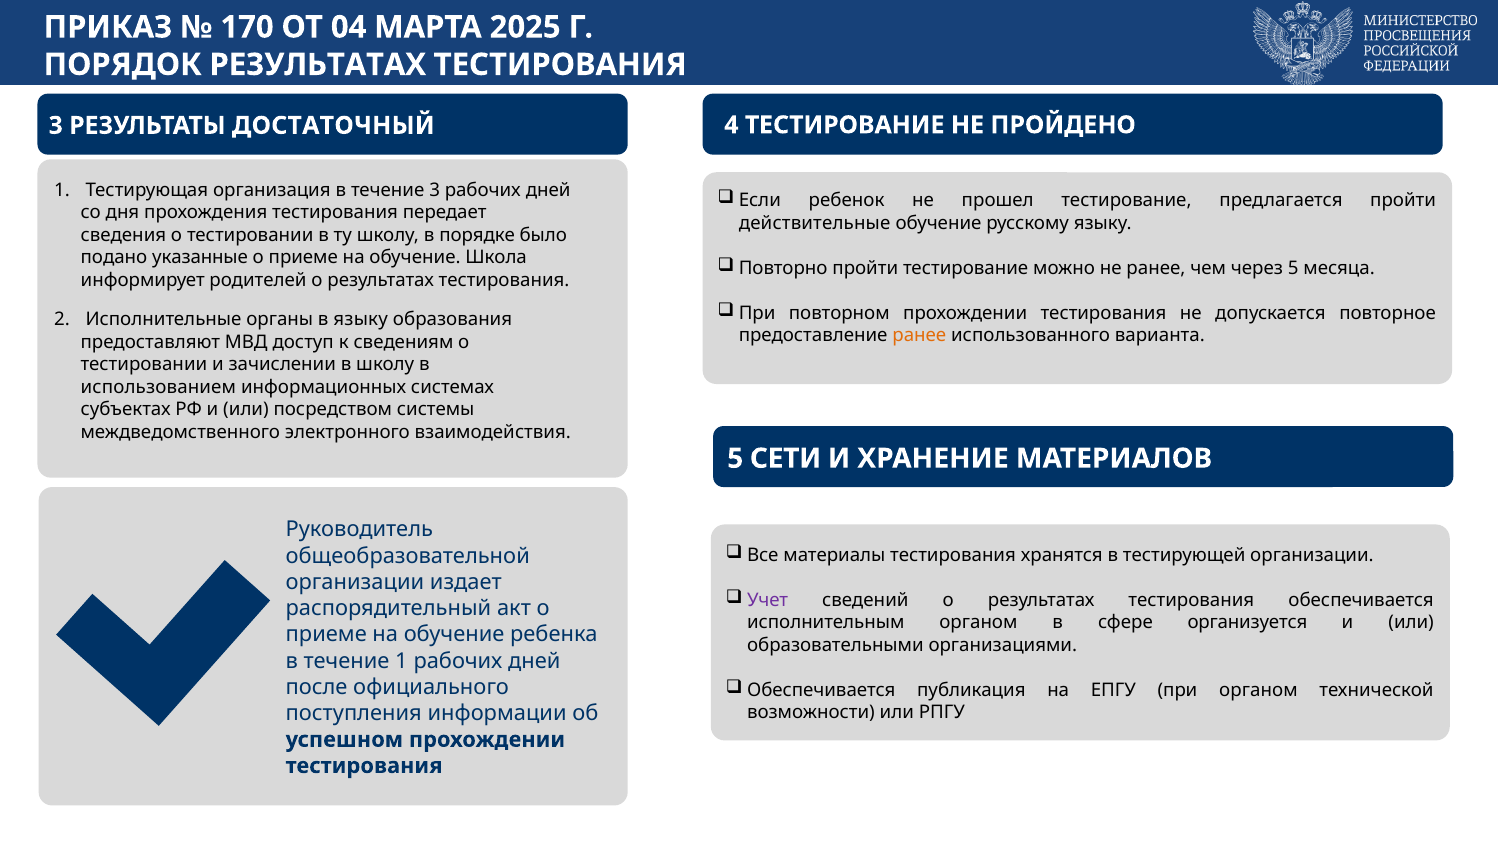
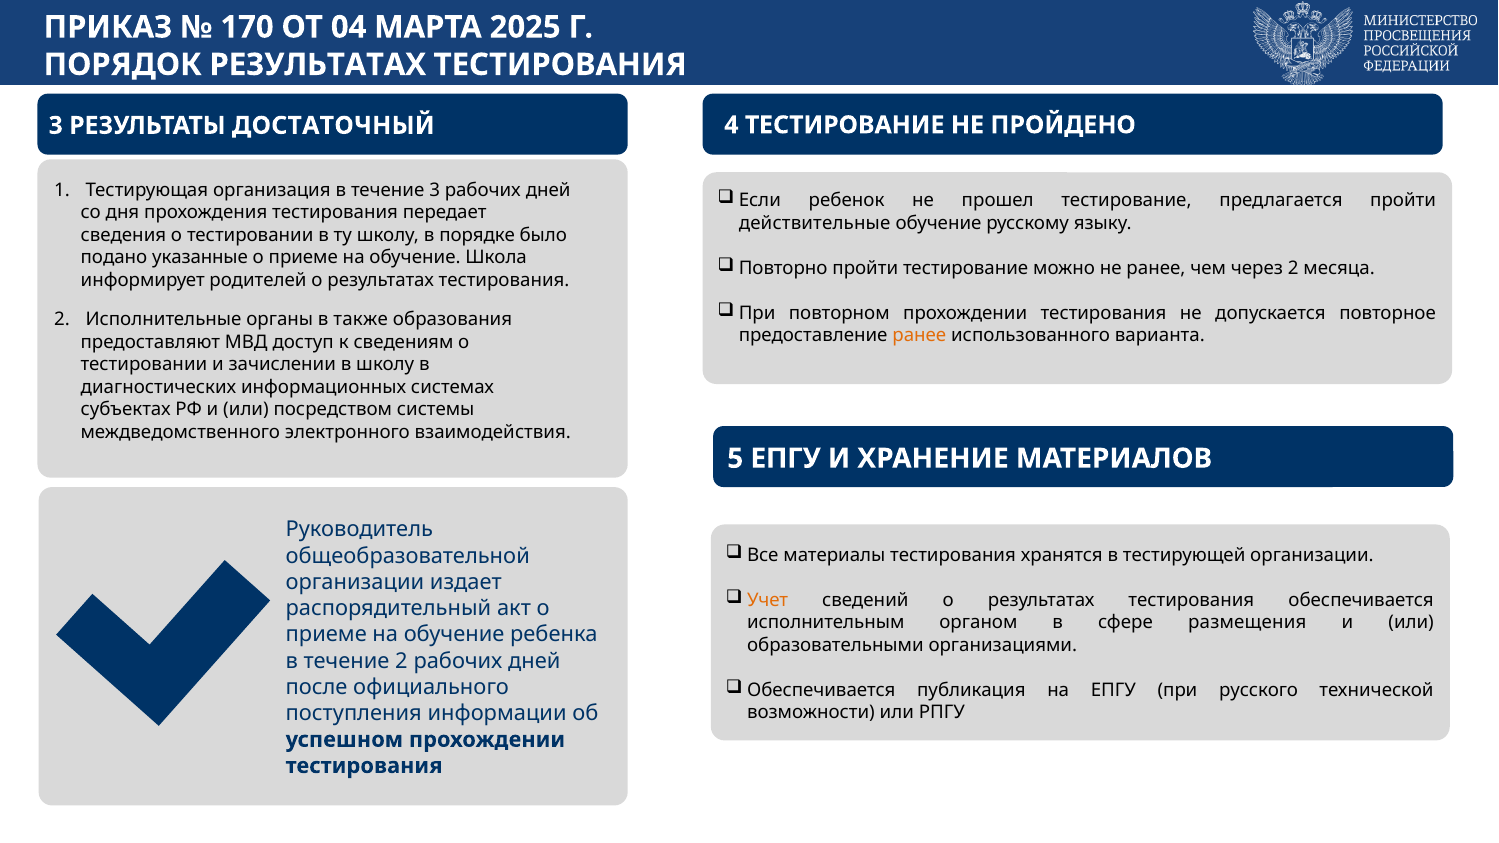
через 5: 5 -> 2
в языку: языку -> также
использованием: использованием -> диагностических
5 СЕТИ: СЕТИ -> ЕПГУ
Учет colour: purple -> orange
организуется: организуется -> размещения
течение 1: 1 -> 2
при органом: органом -> русского
